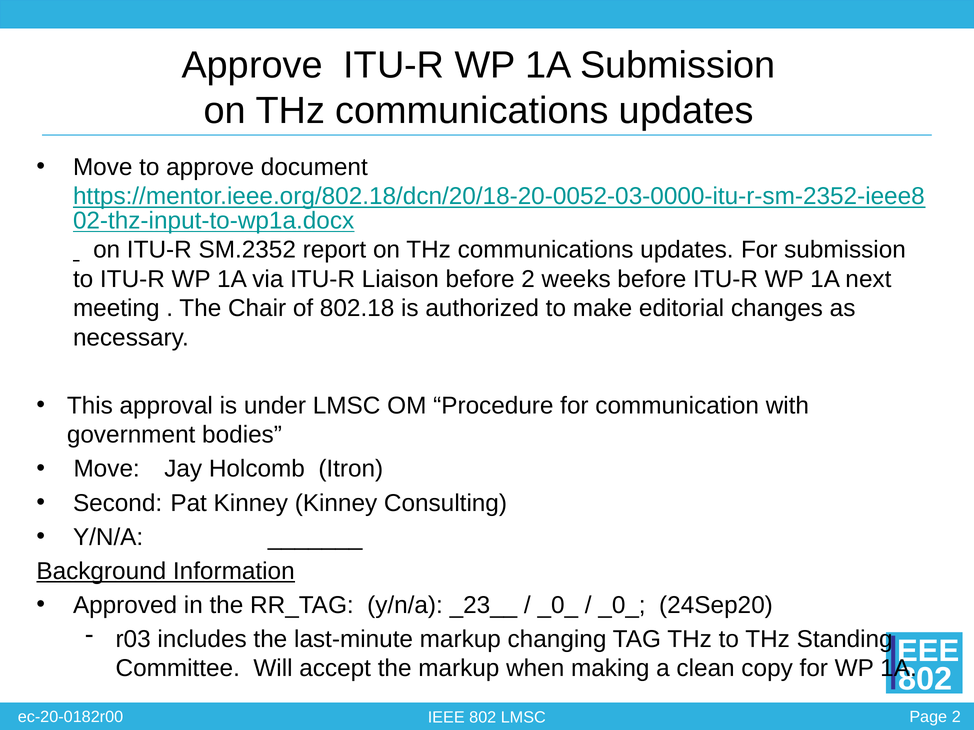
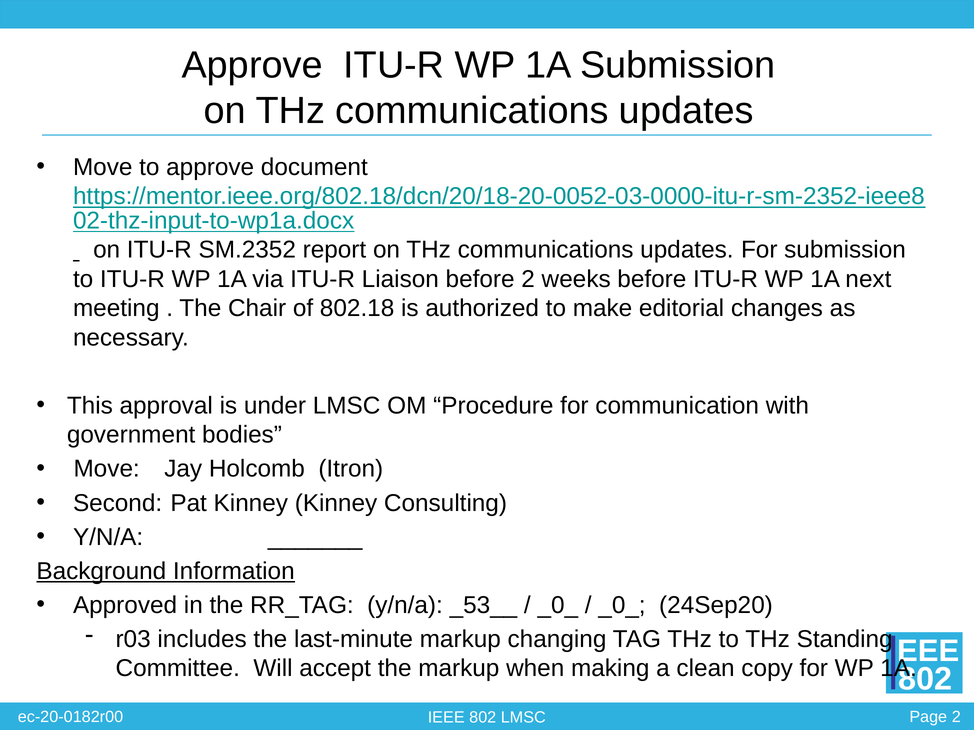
_23__: _23__ -> _53__
